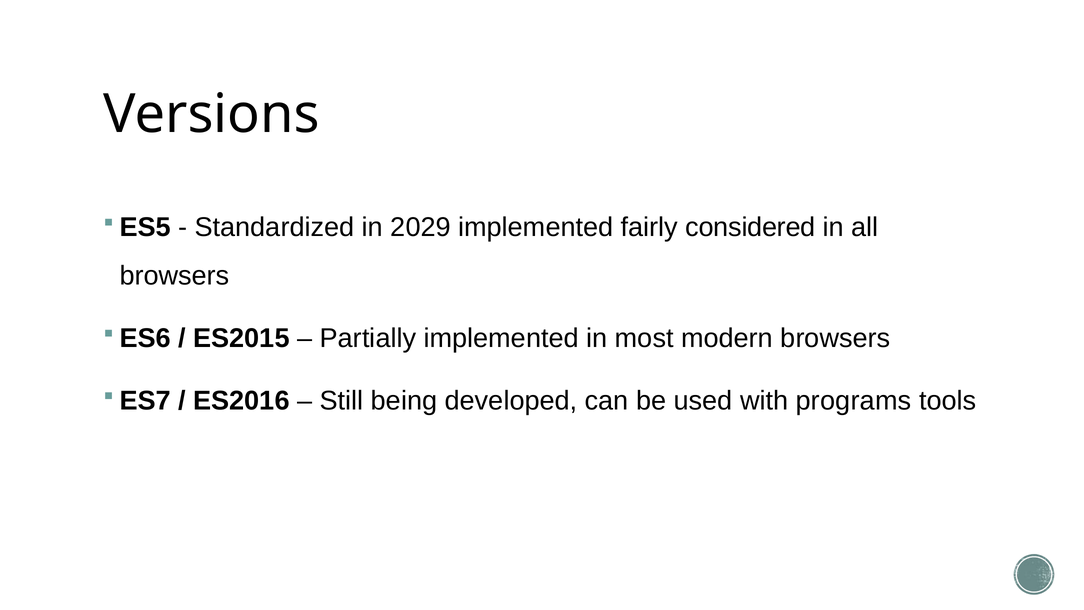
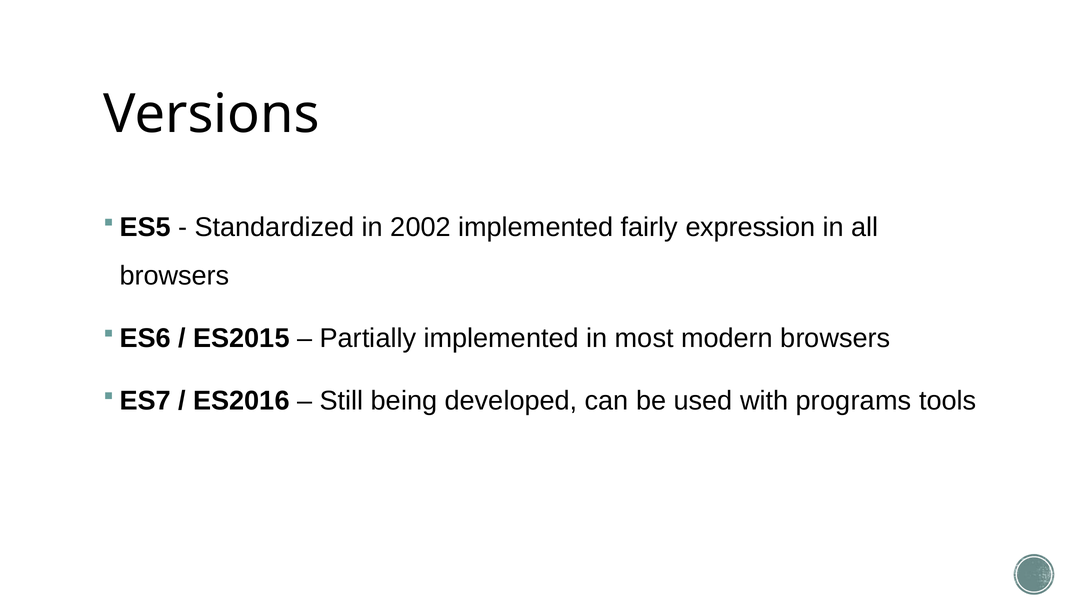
2029: 2029 -> 2002
considered: considered -> expression
